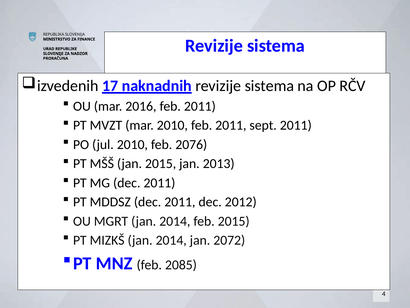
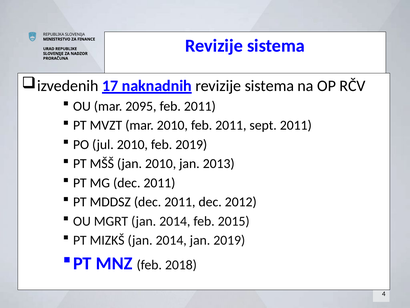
2016: 2016 -> 2095
feb 2076: 2076 -> 2019
jan 2015: 2015 -> 2010
jan 2072: 2072 -> 2019
2085: 2085 -> 2018
